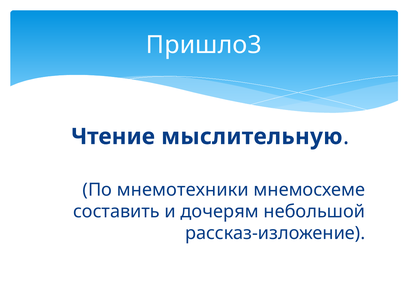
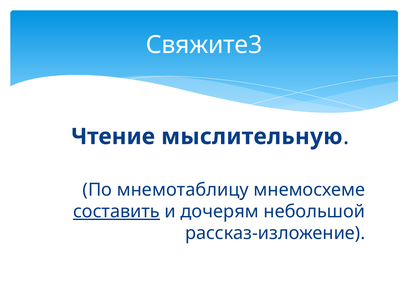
Пришло3: Пришло3 -> Свяжите3
мнемотехники: мнемотехники -> мнемотаблицу
составить underline: none -> present
